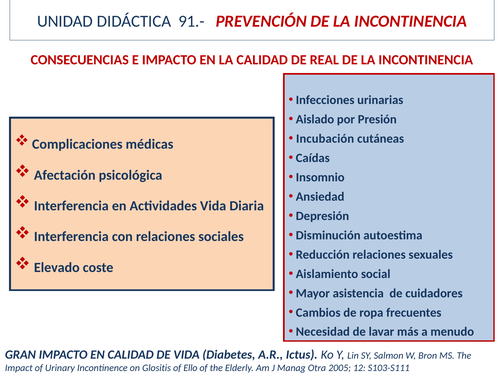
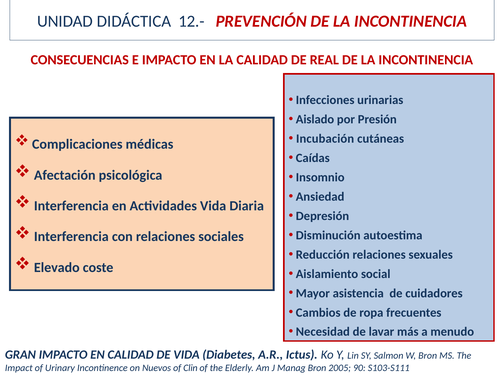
91.-: 91.- -> 12.-
Glositis: Glositis -> Nuevos
Ello: Ello -> Clin
Manag Otra: Otra -> Bron
12: 12 -> 90
